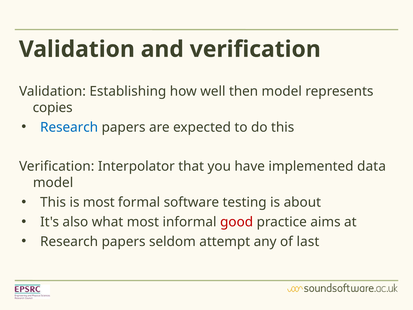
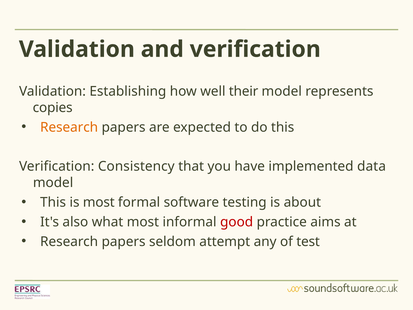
then: then -> their
Research at (69, 127) colour: blue -> orange
Interpolator: Interpolator -> Consistency
last: last -> test
